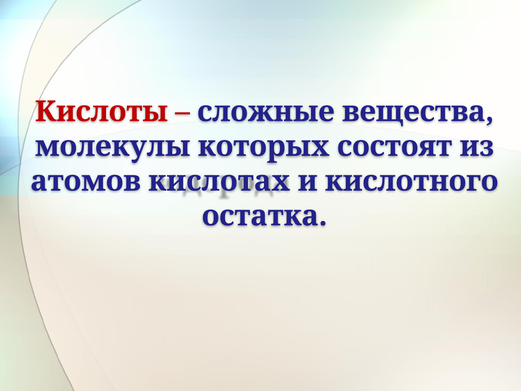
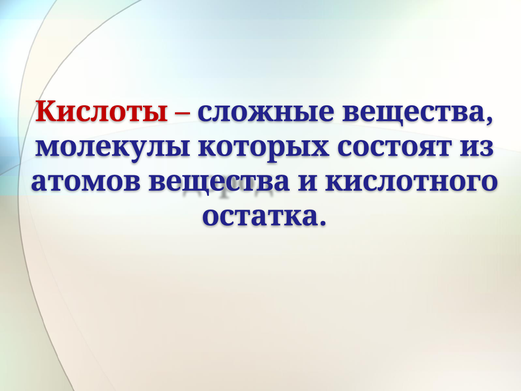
атомов кислотах: кислотах -> вещества
